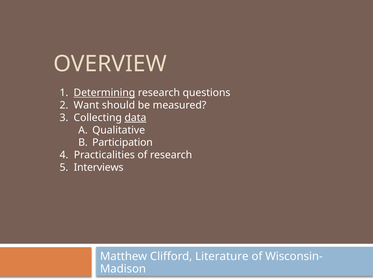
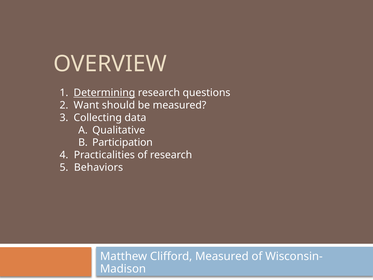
data underline: present -> none
Interviews: Interviews -> Behaviors
Clifford Literature: Literature -> Measured
